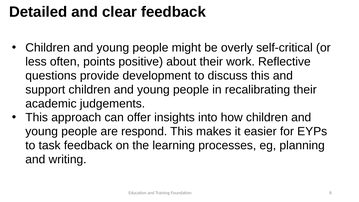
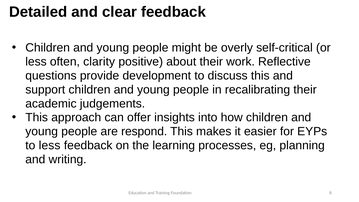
points: points -> clarity
to task: task -> less
